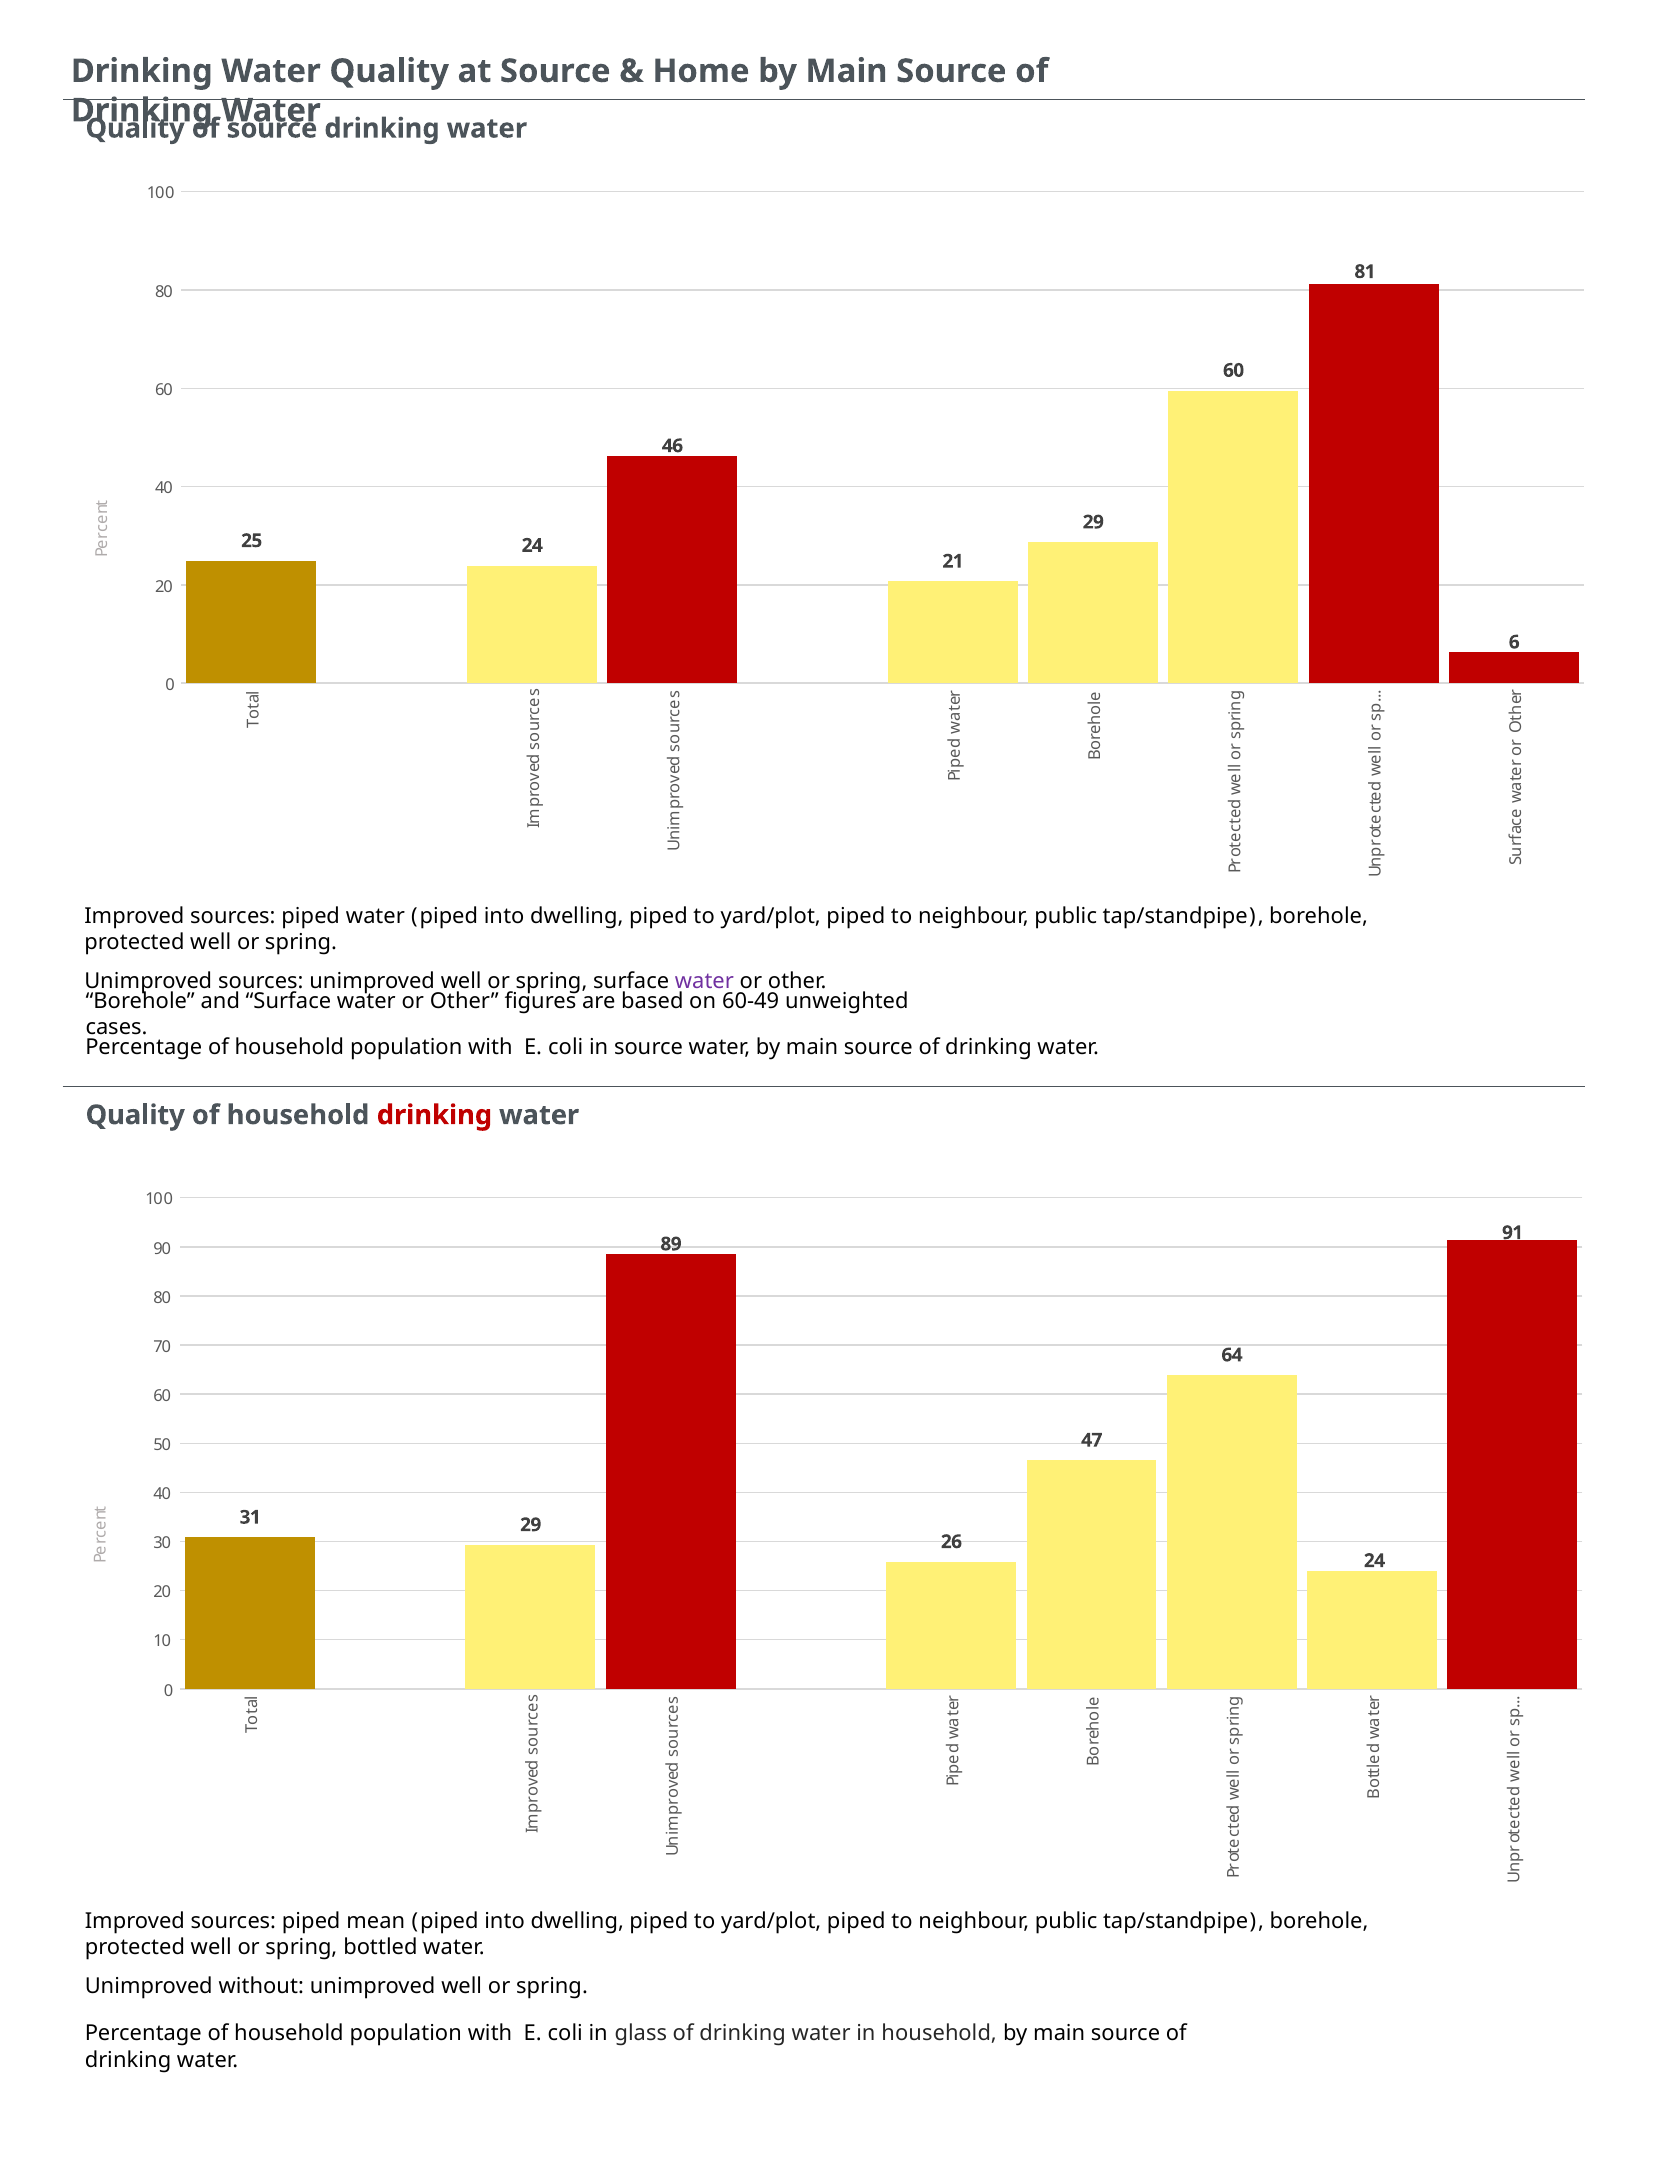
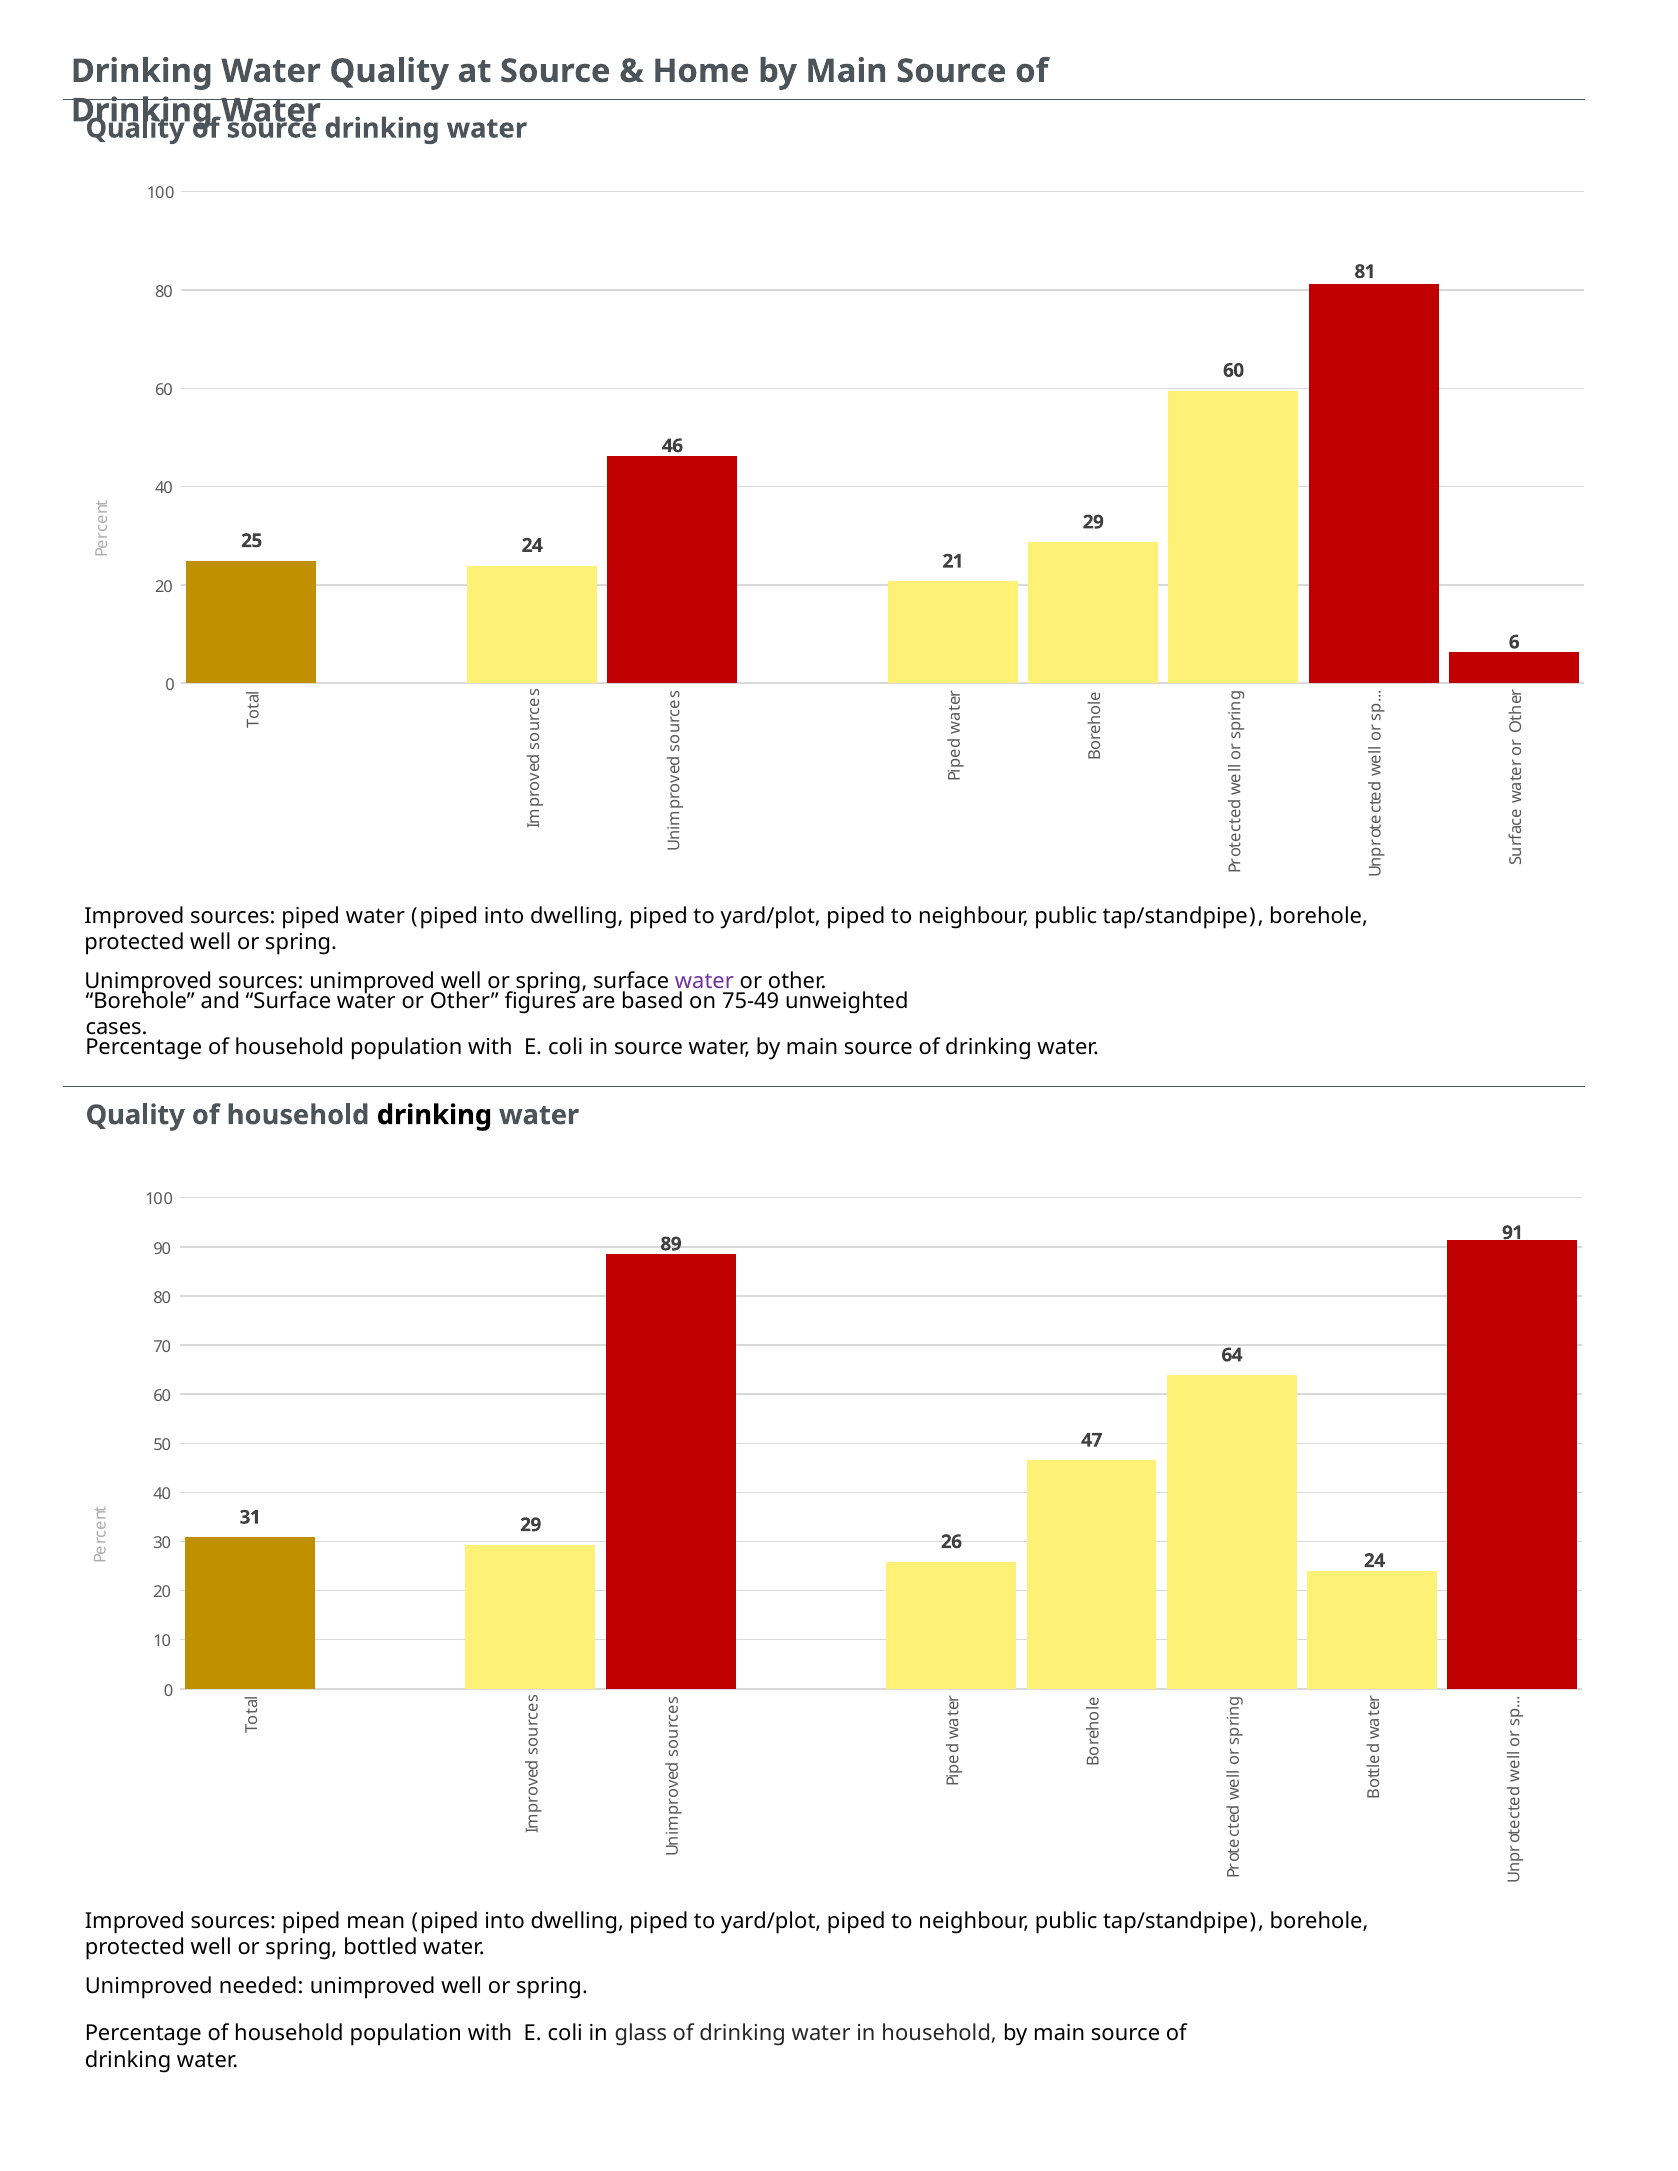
60-49: 60-49 -> 75-49
drinking at (434, 1115) colour: red -> black
without: without -> needed
